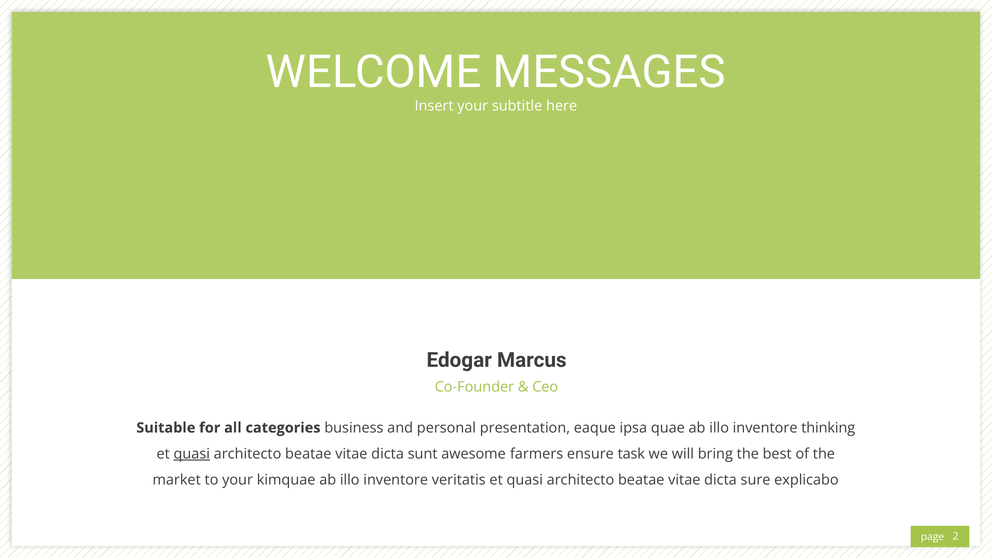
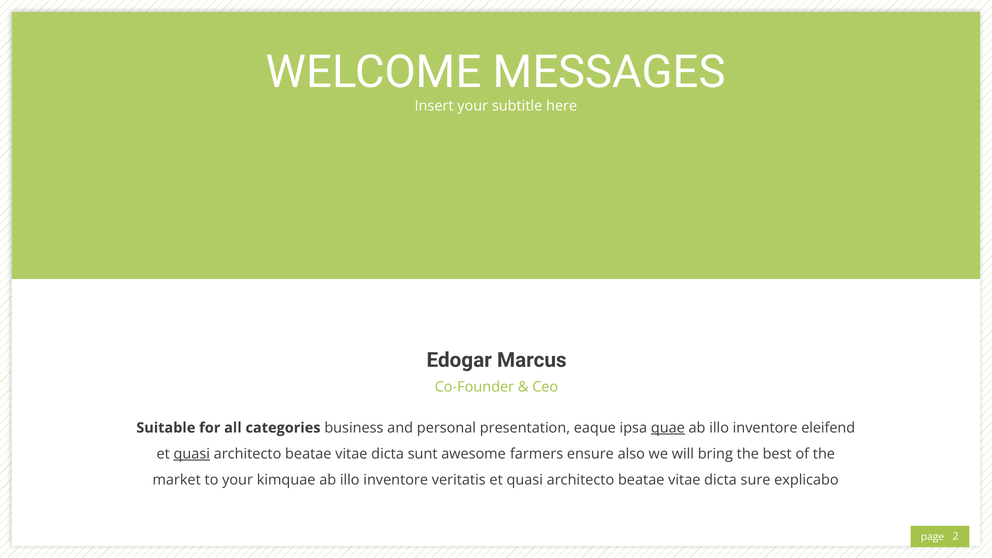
quae underline: none -> present
thinking: thinking -> eleifend
task: task -> also
